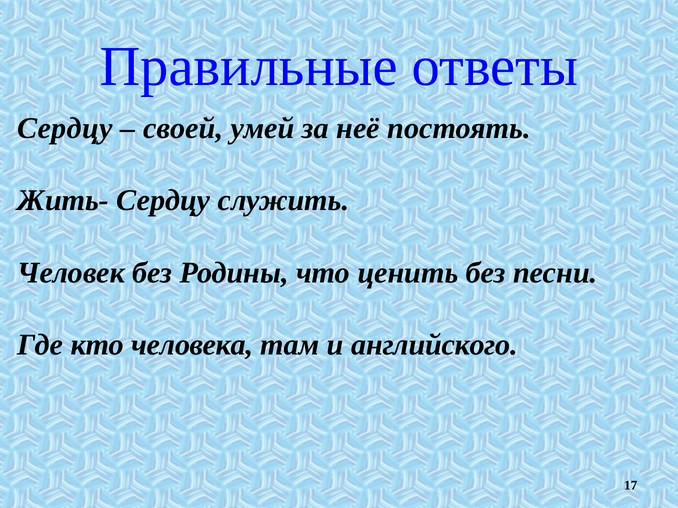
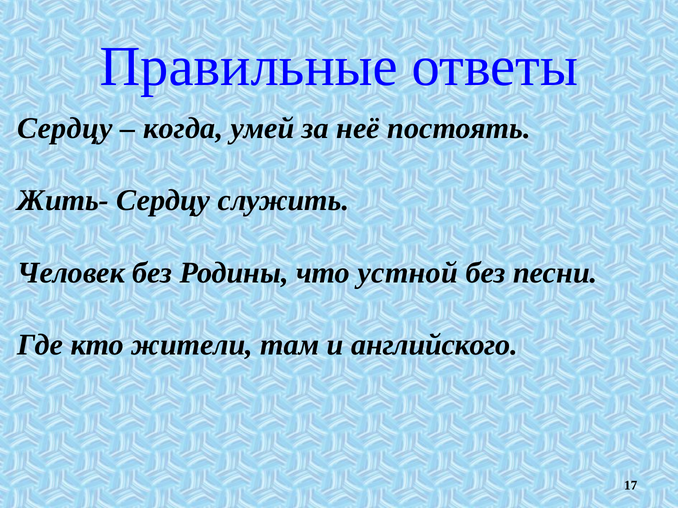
своей: своей -> когда
ценить: ценить -> устной
человека: человека -> жители
